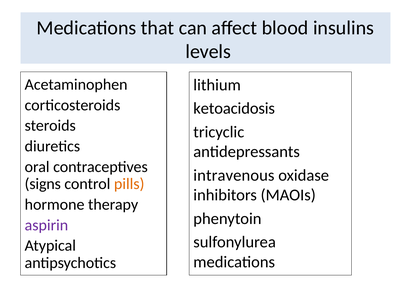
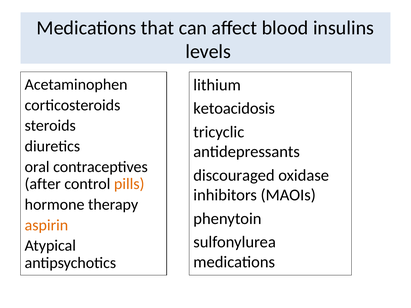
intravenous: intravenous -> discouraged
signs: signs -> after
aspirin colour: purple -> orange
